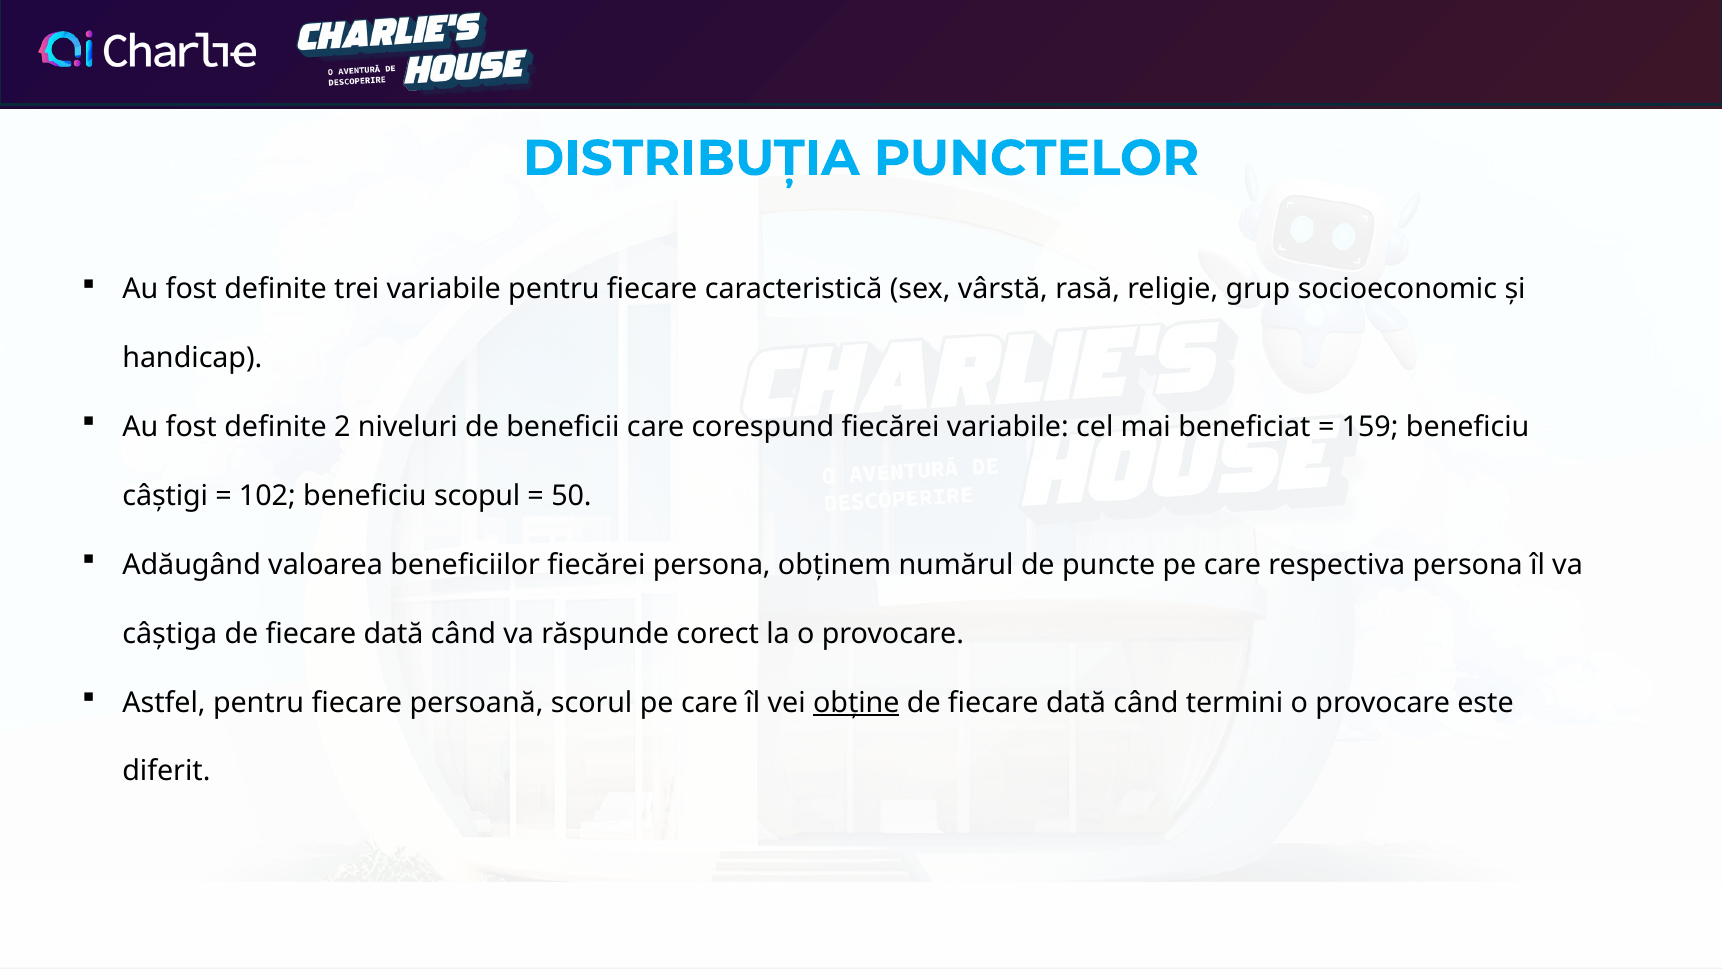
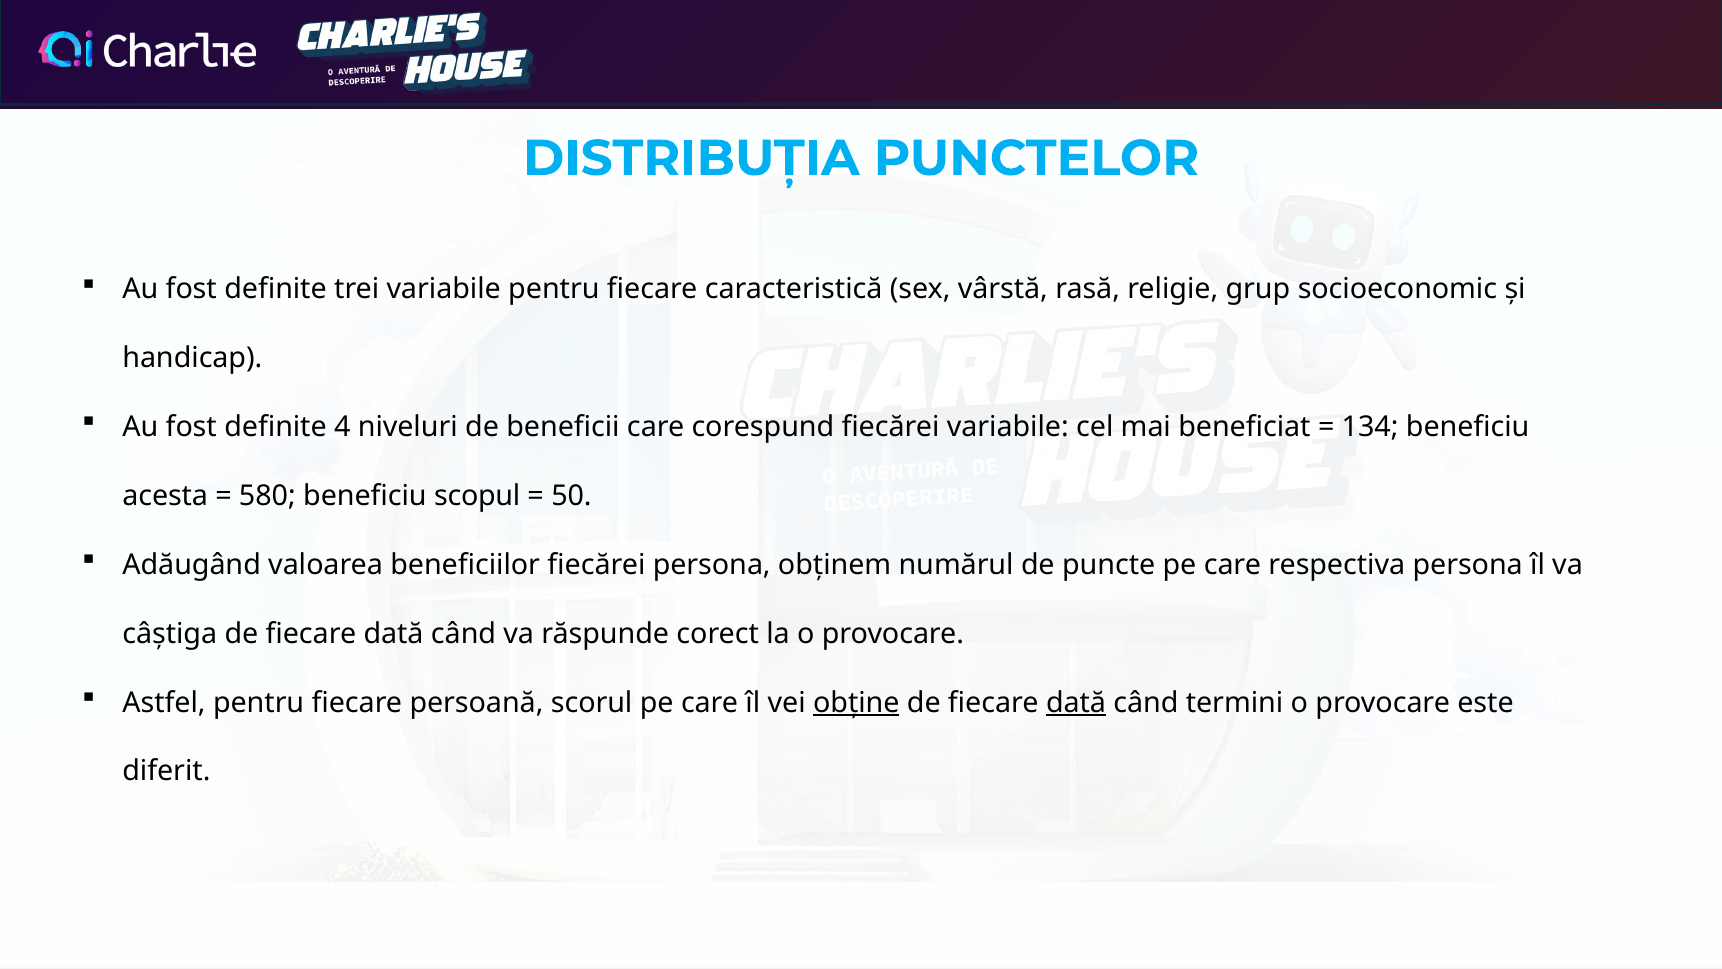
2: 2 -> 4
159: 159 -> 134
câștigi: câștigi -> acesta
102: 102 -> 580
dată at (1076, 702) underline: none -> present
